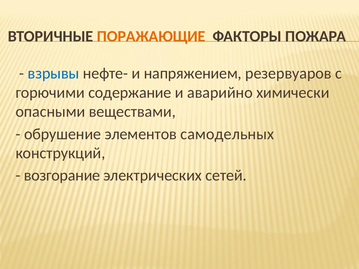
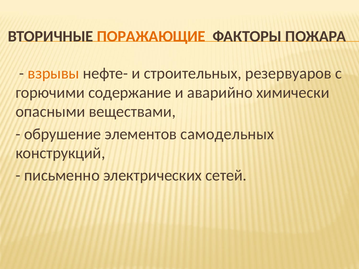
взрывы colour: blue -> orange
напряжением: напряжением -> строительных
возгорание: возгорание -> письменно
